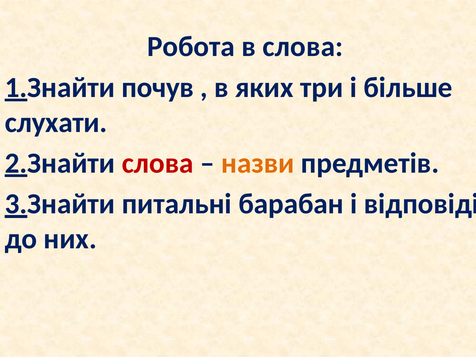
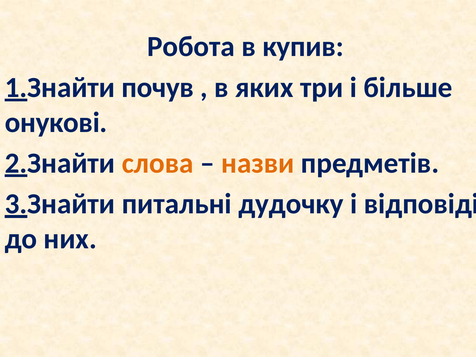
в слова: слова -> купив
слухати: слухати -> онукові
слова at (158, 163) colour: red -> orange
барабан: барабан -> дудочку
